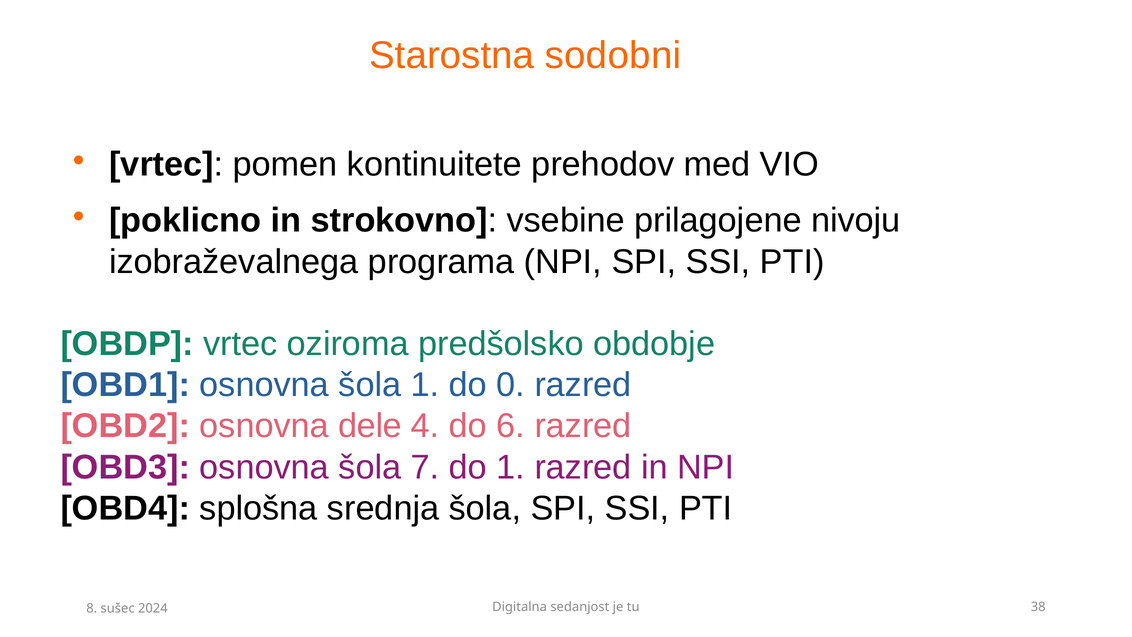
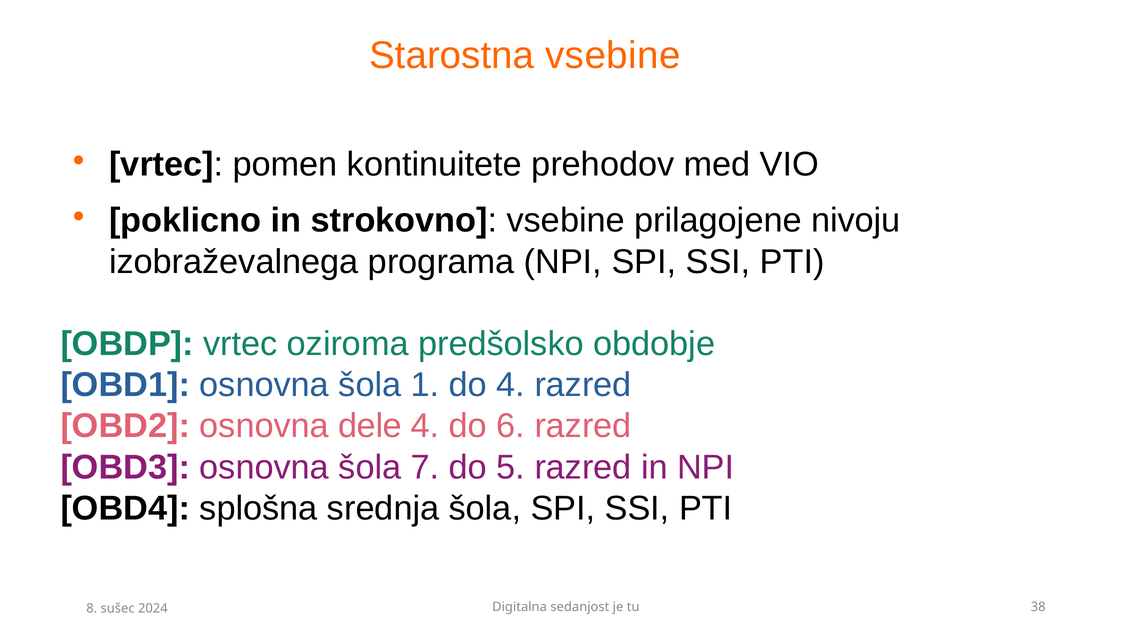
Starostna sodobni: sodobni -> vsebine
do 0: 0 -> 4
do 1: 1 -> 5
